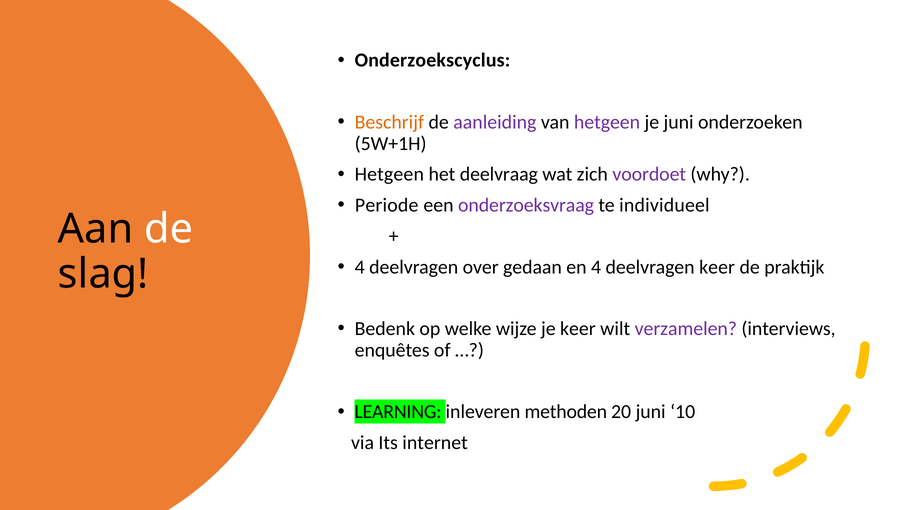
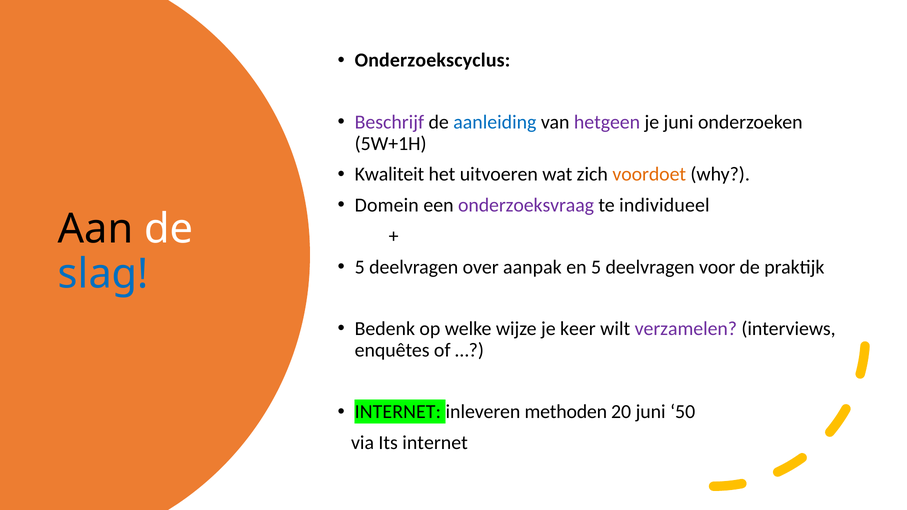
Beschrijf colour: orange -> purple
aanleiding colour: purple -> blue
Hetgeen at (389, 174): Hetgeen -> Kwaliteit
deelvraag: deelvraag -> uitvoeren
voordoet colour: purple -> orange
Periode: Periode -> Domein
4 at (360, 267): 4 -> 5
gedaan: gedaan -> aanpak
en 4: 4 -> 5
deelvragen keer: keer -> voor
slag colour: black -> blue
LEARNING at (398, 412): LEARNING -> INTERNET
10: 10 -> 50
